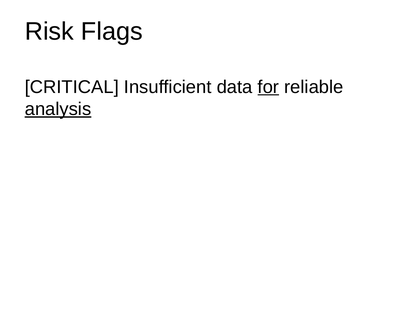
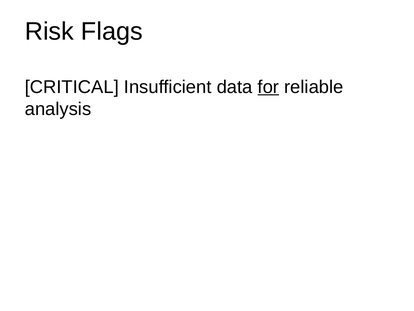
analysis underline: present -> none
